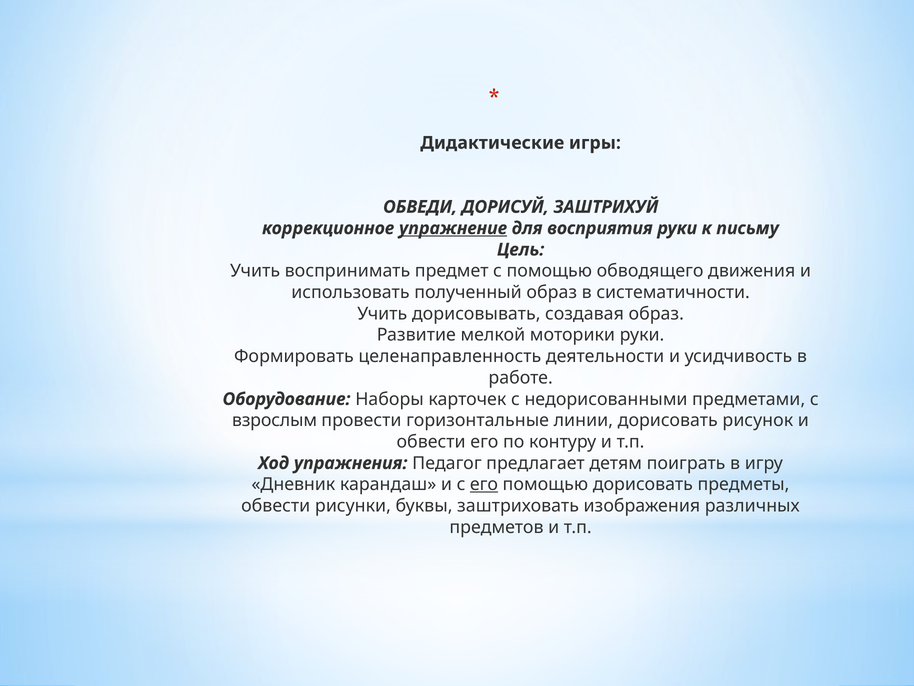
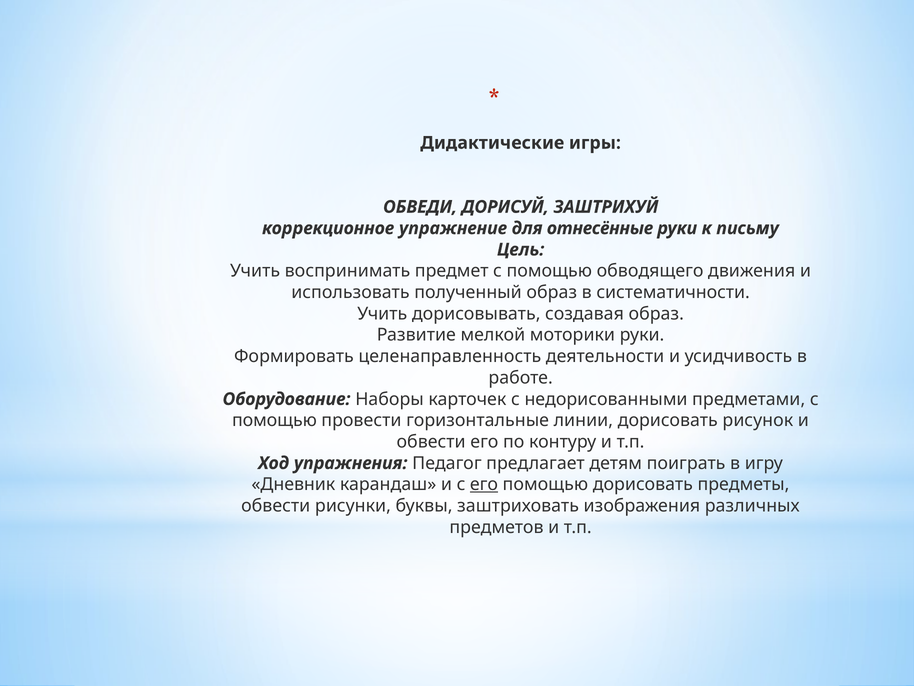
упражнение underline: present -> none
восприятия: восприятия -> отнесённые
взрослым at (274, 420): взрослым -> помощью
